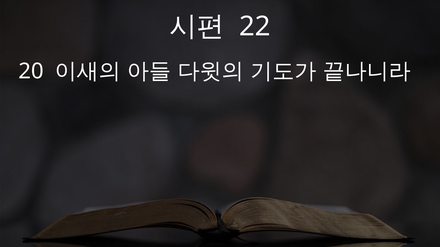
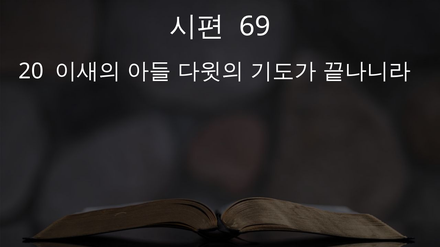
22: 22 -> 69
